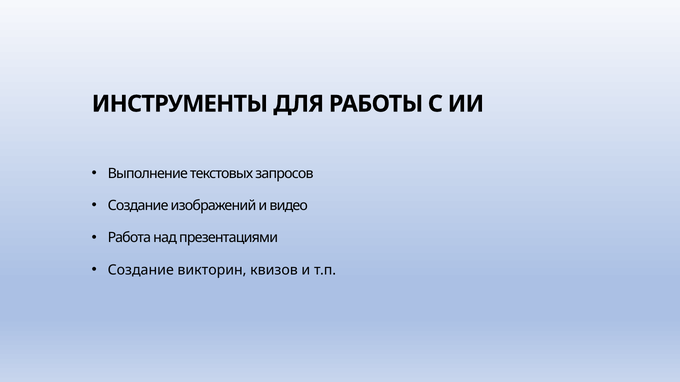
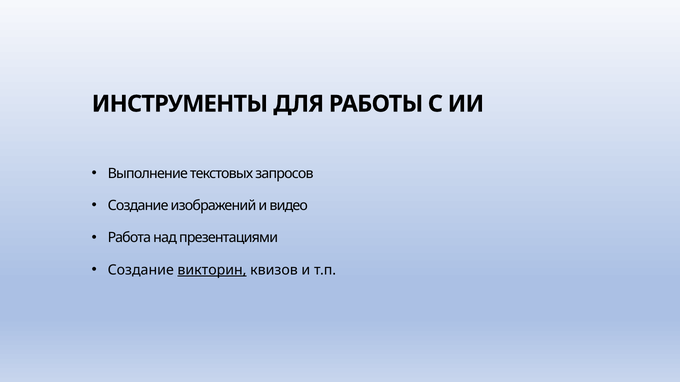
викторин underline: none -> present
